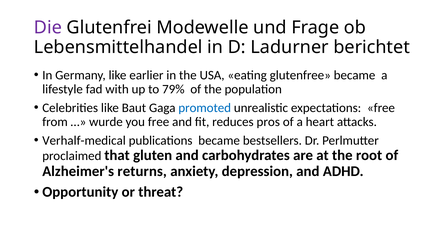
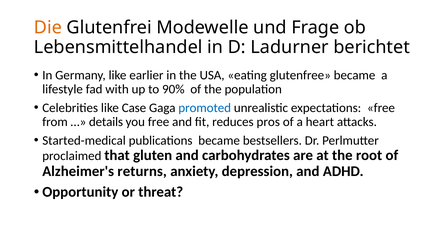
Die colour: purple -> orange
79%: 79% -> 90%
Baut: Baut -> Case
wurde: wurde -> details
Verhalf-medical: Verhalf-medical -> Started-medical
